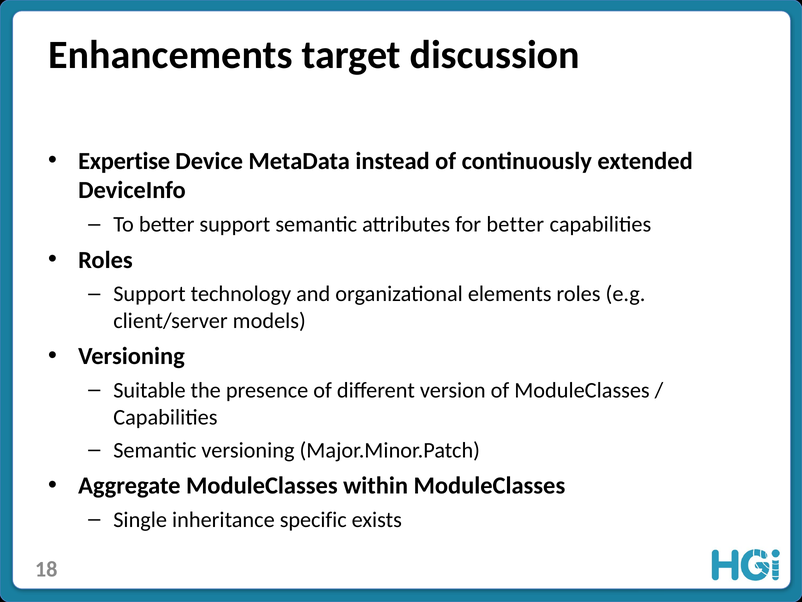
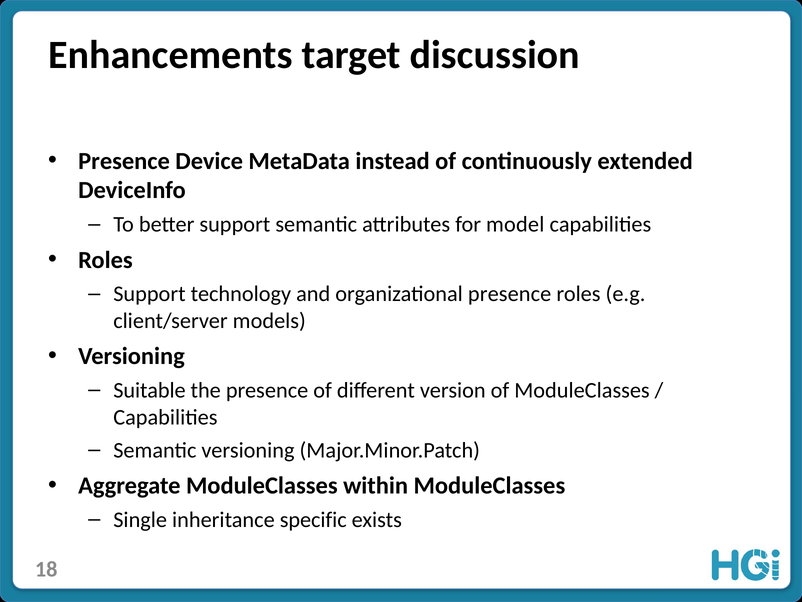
Expertise at (124, 161): Expertise -> Presence
for better: better -> model
organizational elements: elements -> presence
